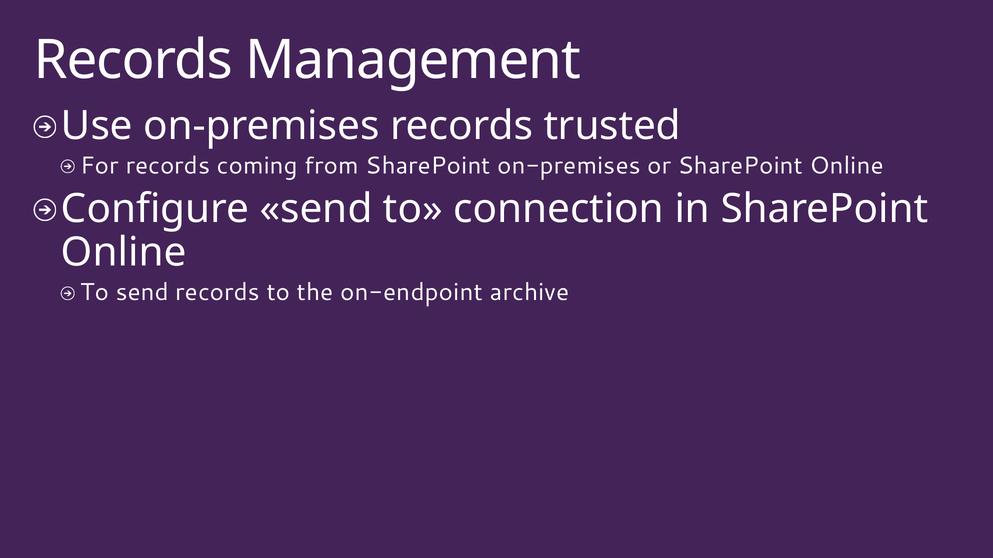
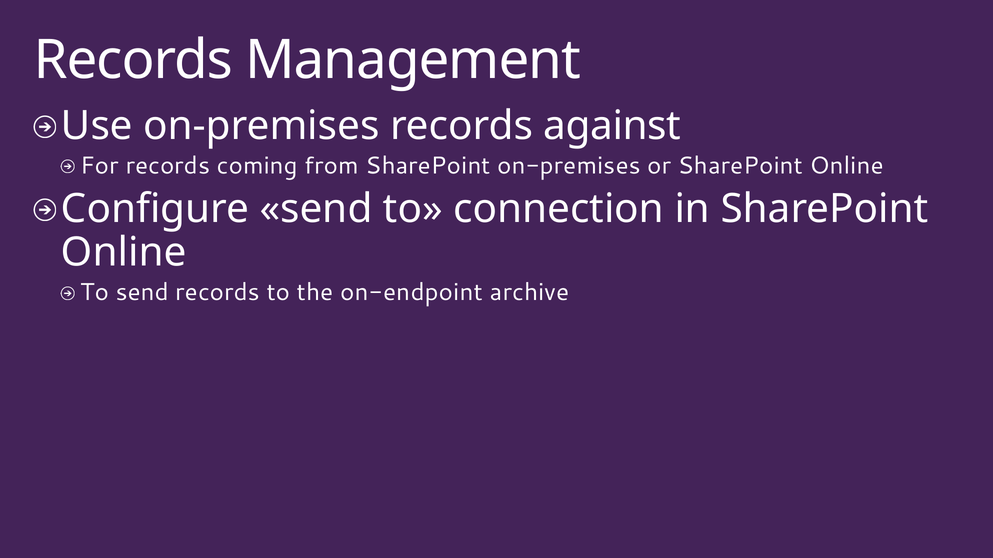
trusted: trusted -> against
